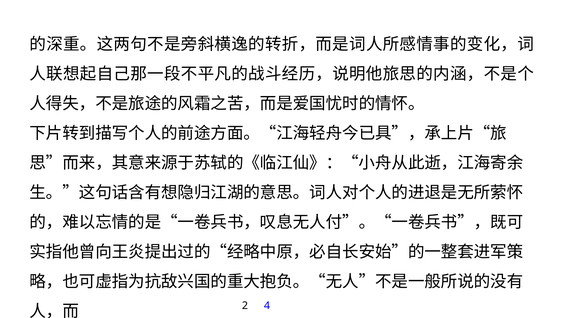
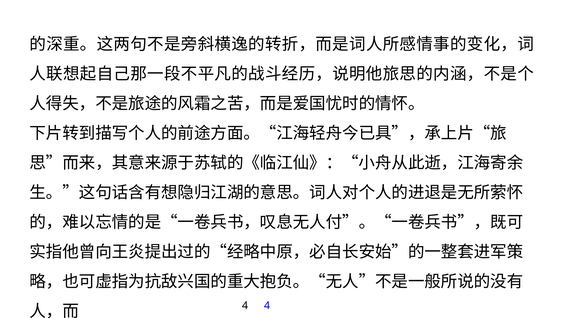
2 at (245, 305): 2 -> 4
